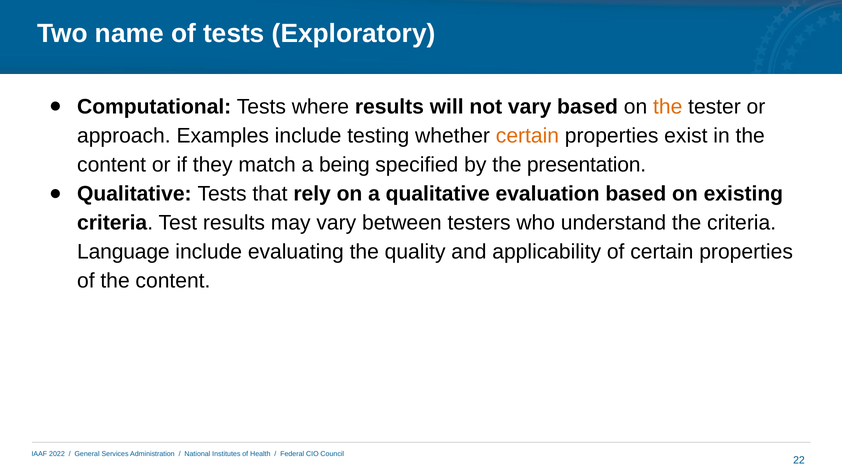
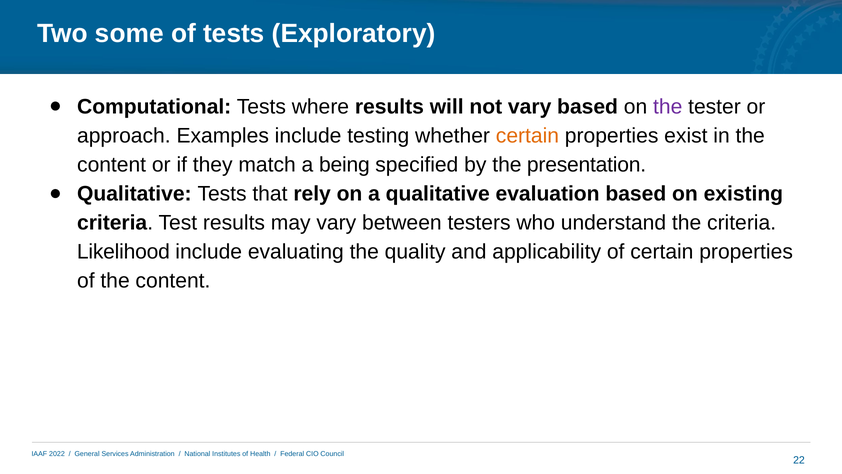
name: name -> some
the at (668, 106) colour: orange -> purple
Language: Language -> Likelihood
